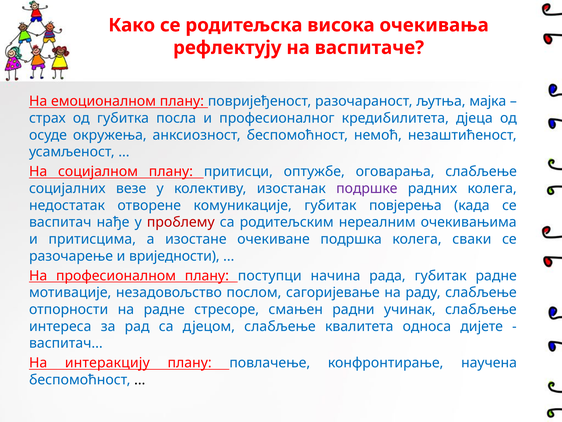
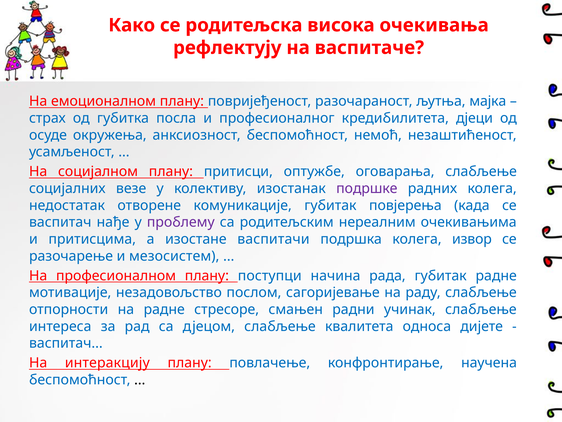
дјеца: дјеца -> дјеци
проблему colour: red -> purple
очекиване: очекиване -> васпитачи
сваки: сваки -> извор
вриједности: вриједности -> мезосистем
